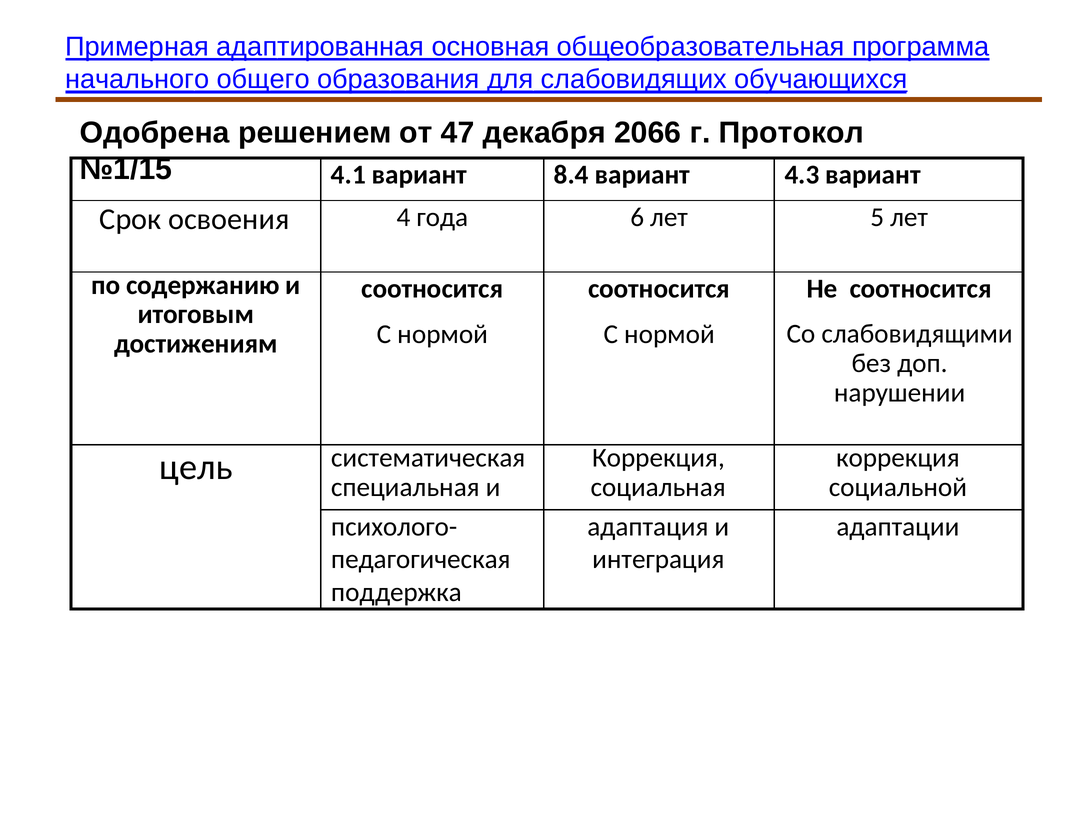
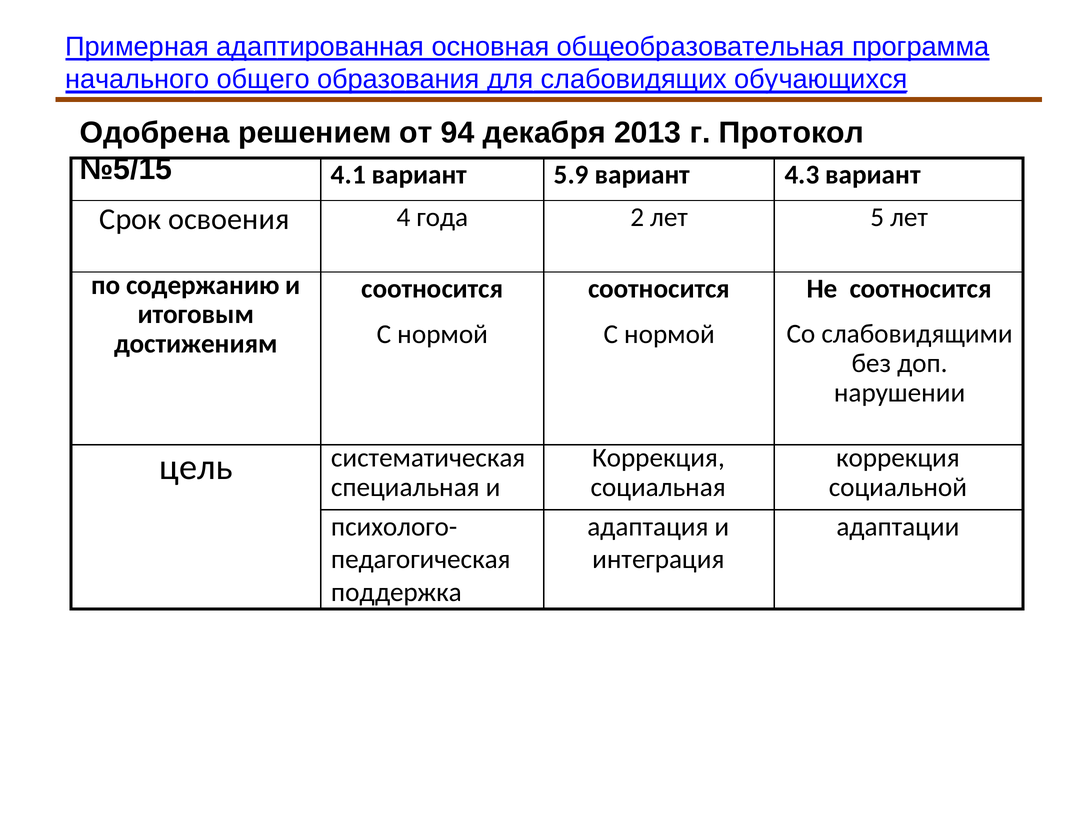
47: 47 -> 94
2066: 2066 -> 2013
№1/15: №1/15 -> №5/15
8.4: 8.4 -> 5.9
6: 6 -> 2
